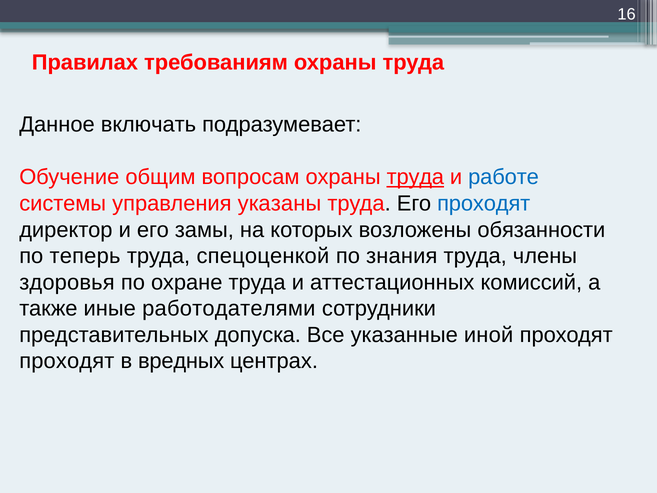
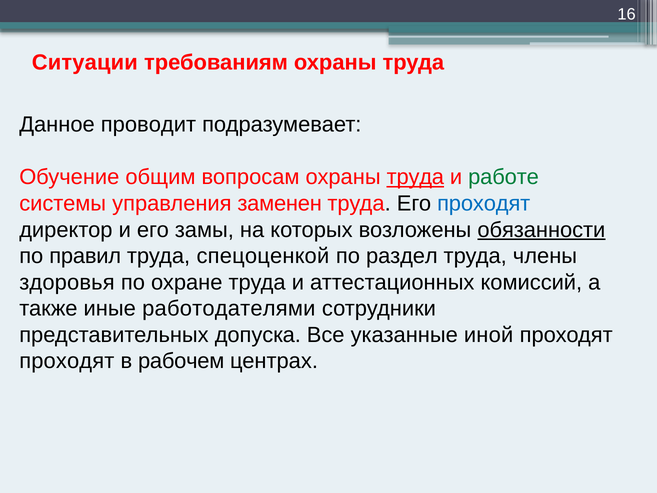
Правилах: Правилах -> Ситуации
включать: включать -> проводит
работе colour: blue -> green
указаны: указаны -> заменен
обязанности underline: none -> present
теперь: теперь -> правил
знания: знания -> раздел
вредных: вредных -> рабочем
